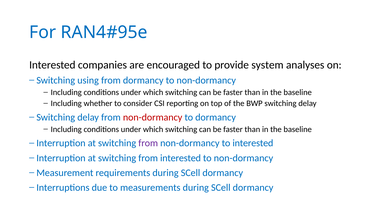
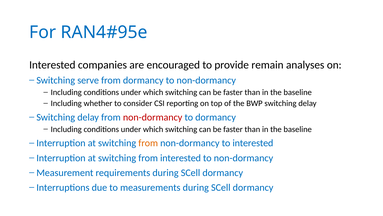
system: system -> remain
using: using -> serve
from at (148, 143) colour: purple -> orange
